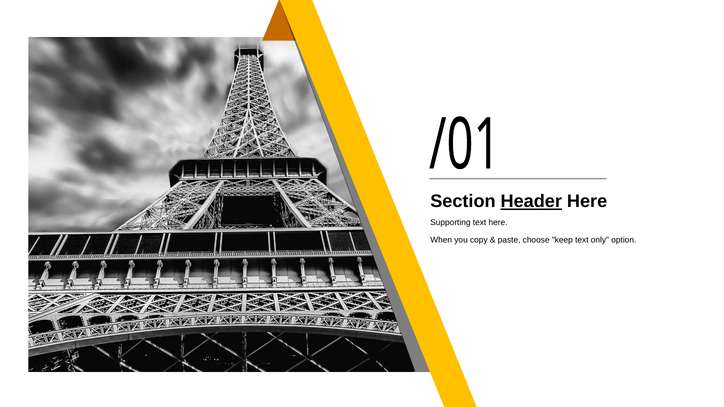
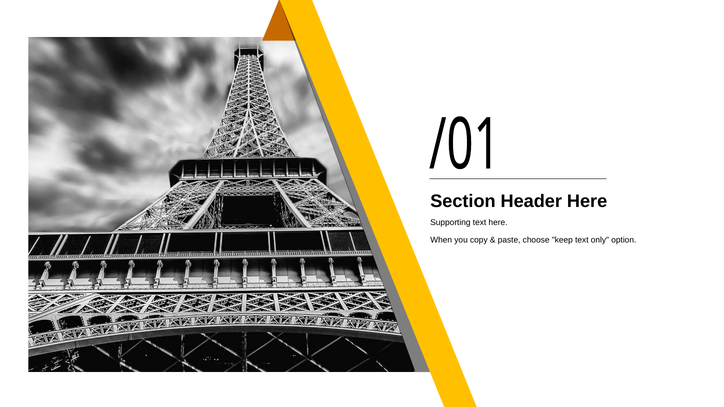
Header underline: present -> none
